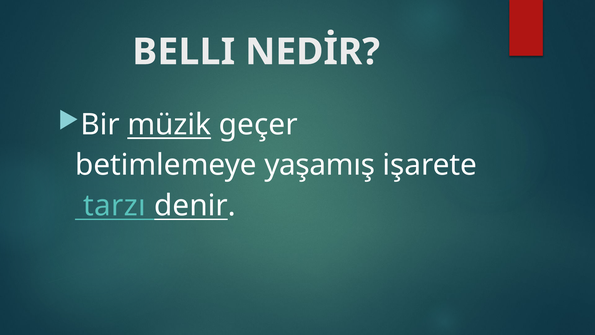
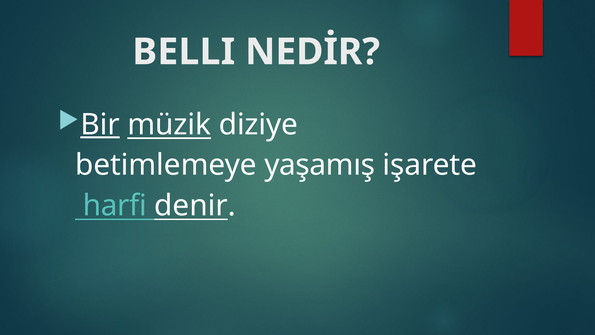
Bir underline: none -> present
geçer: geçer -> diziye
tarzı: tarzı -> harfi
